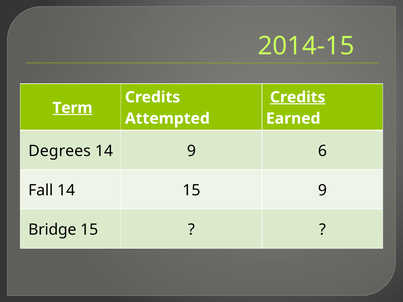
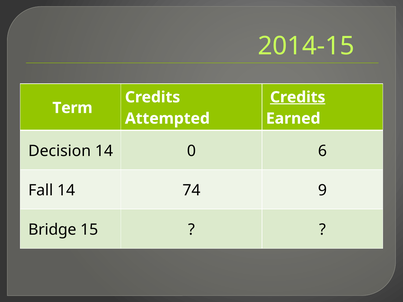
Term underline: present -> none
Degrees: Degrees -> Decision
14 9: 9 -> 0
14 15: 15 -> 74
